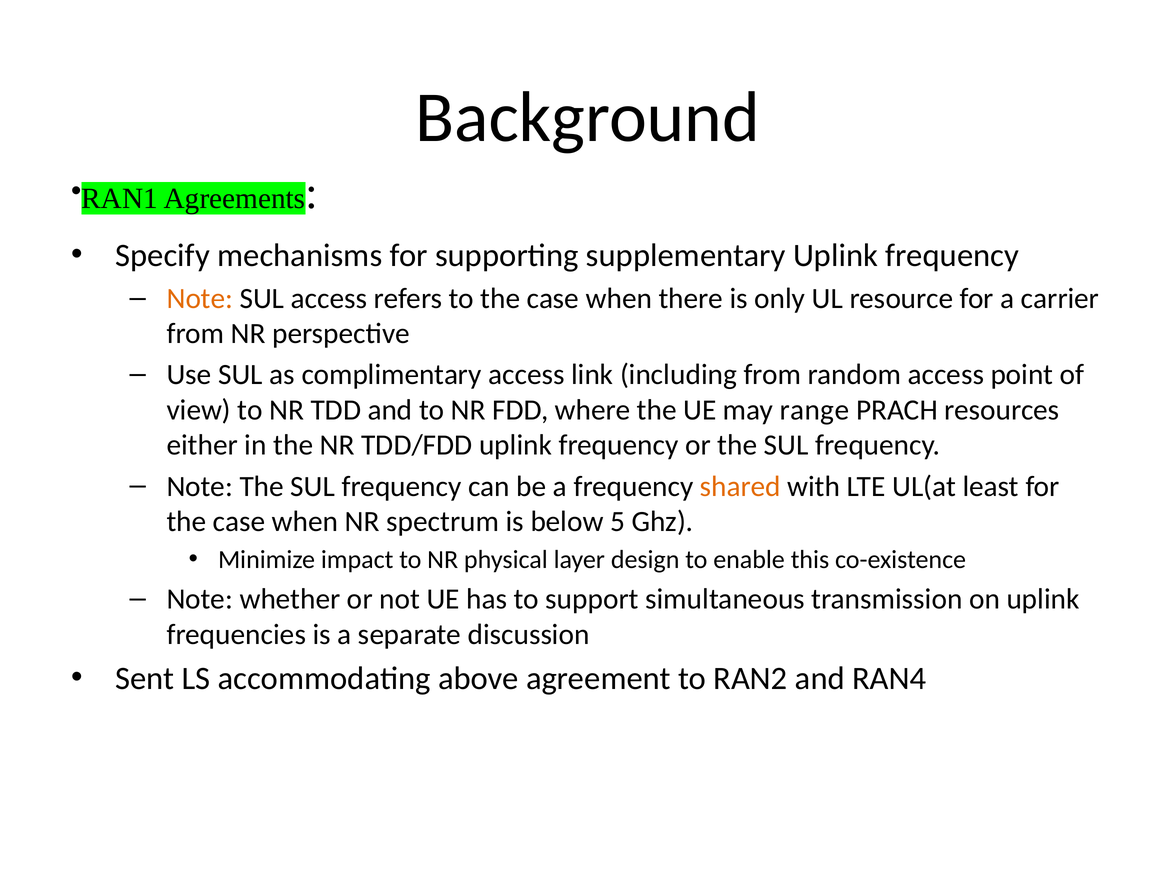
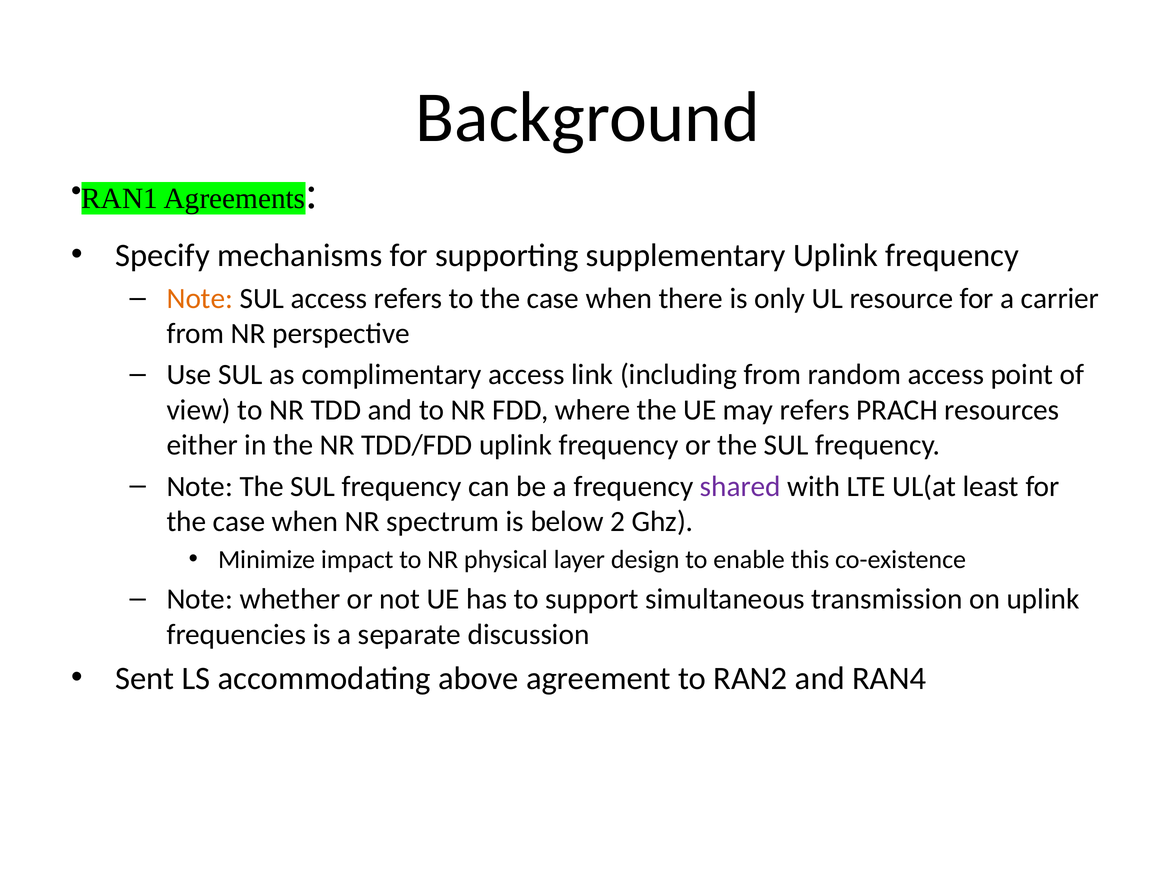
may range: range -> refers
shared colour: orange -> purple
5: 5 -> 2
